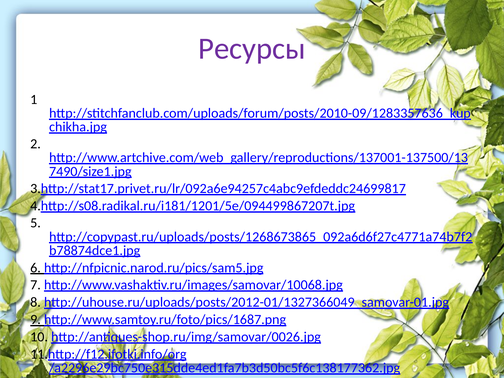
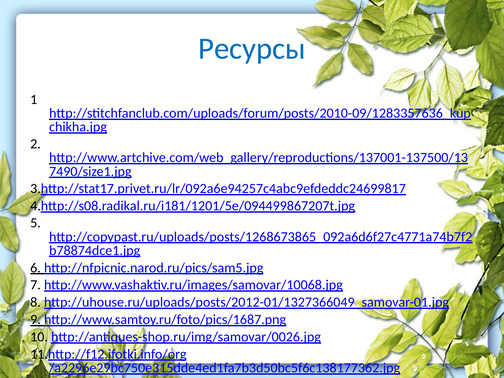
Ресурсы colour: purple -> blue
